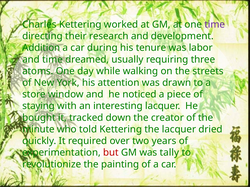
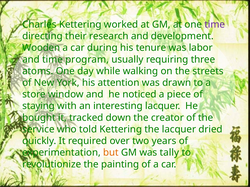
Addition: Addition -> Wooden
dreamed: dreamed -> program
minute: minute -> service
but colour: red -> orange
